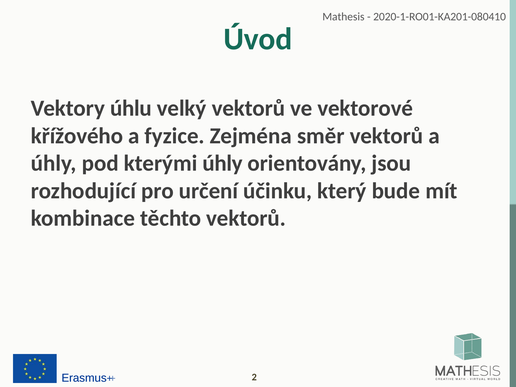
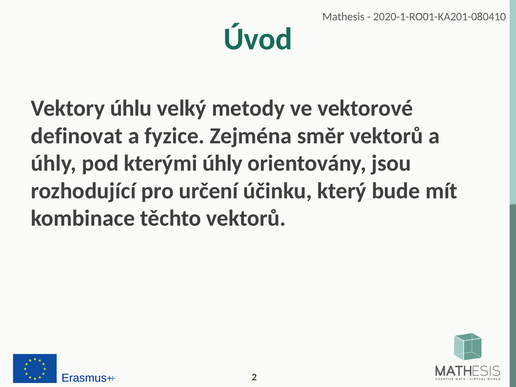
velký vektorů: vektorů -> metody
křížového: křížového -> definovat
